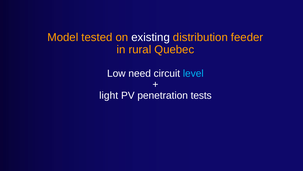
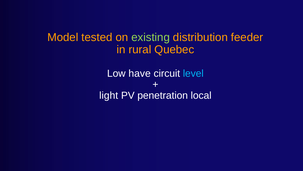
existing colour: white -> light green
need: need -> have
tests: tests -> local
